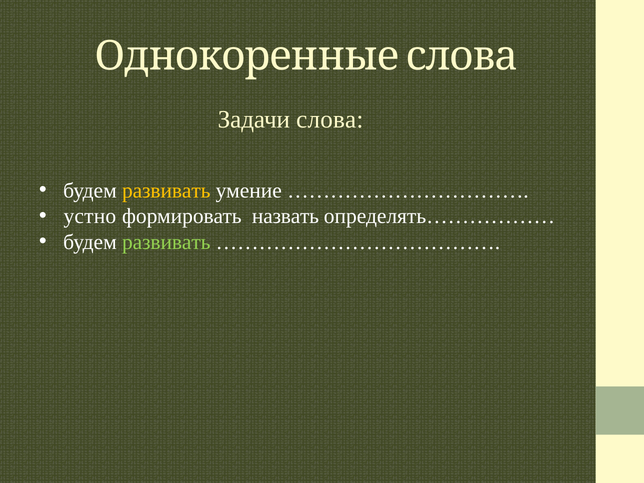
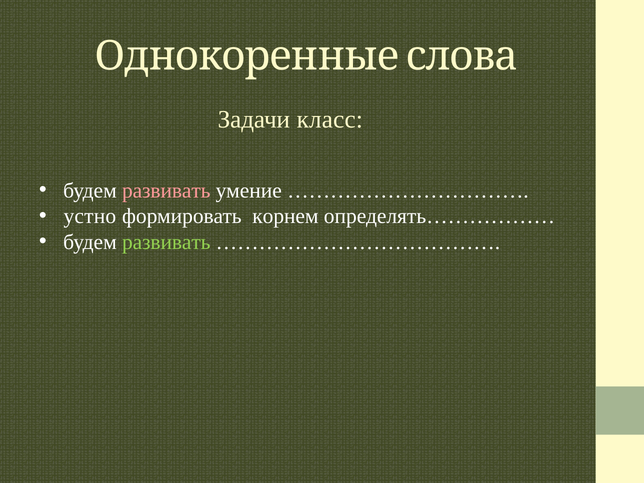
слова: слова -> класс
развивать at (166, 191) colour: yellow -> pink
назвать: назвать -> корнем
